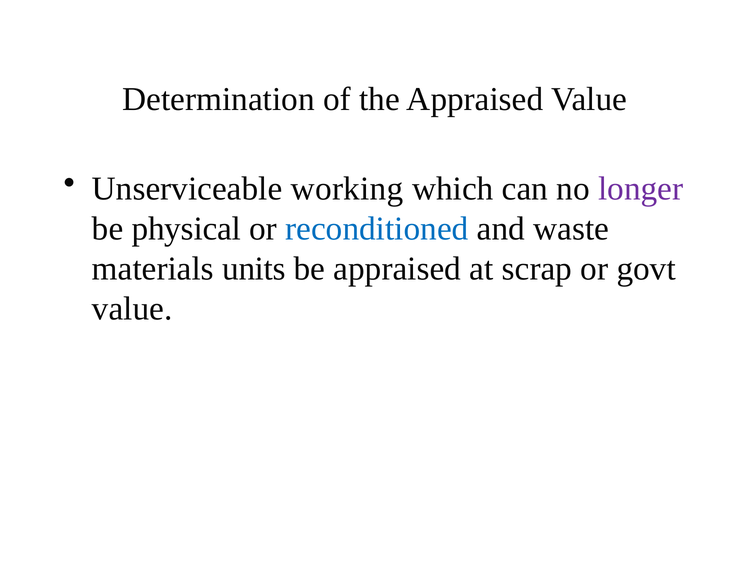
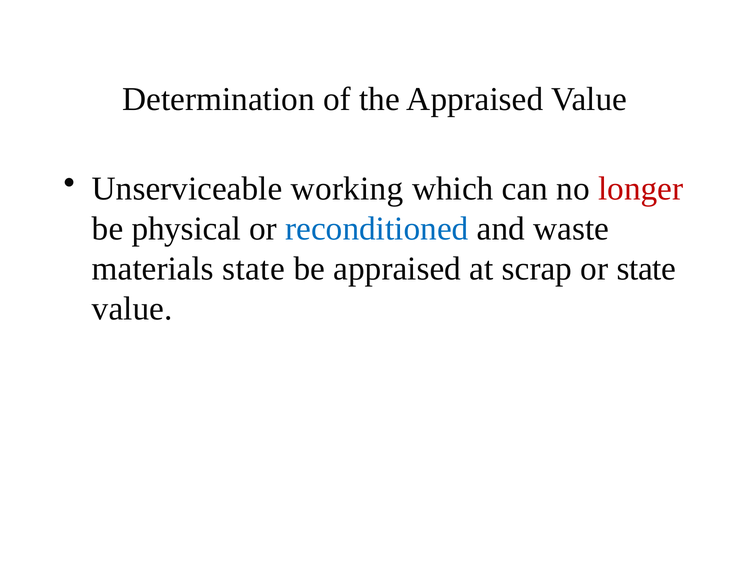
longer colour: purple -> red
materials units: units -> state
or govt: govt -> state
